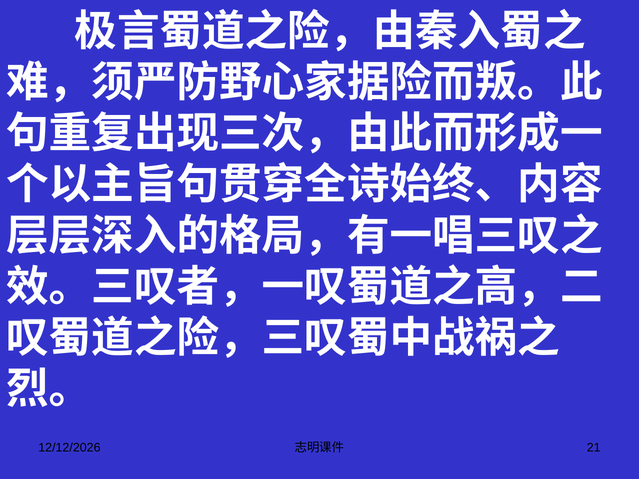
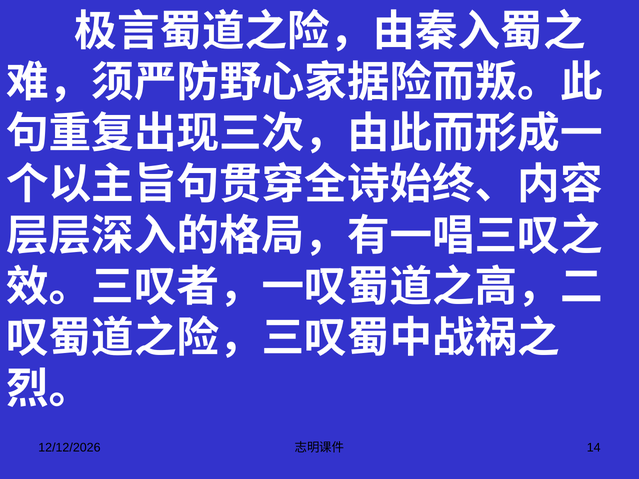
21: 21 -> 14
